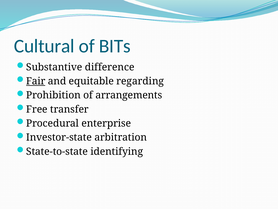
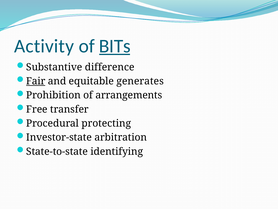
Cultural: Cultural -> Activity
BITs underline: none -> present
regarding: regarding -> generates
enterprise: enterprise -> protecting
